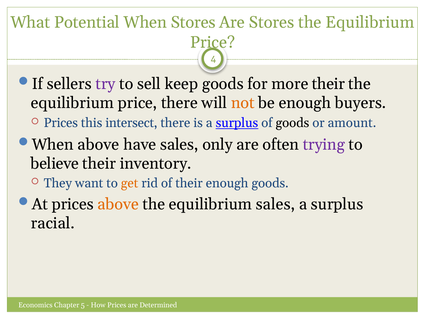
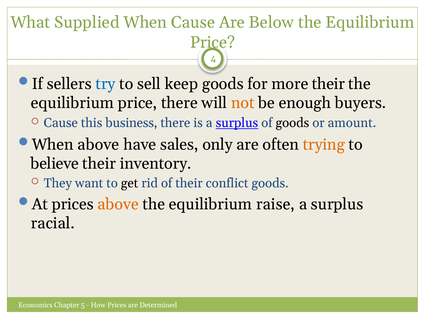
Potential: Potential -> Supplied
When Stores: Stores -> Cause
Are Stores: Stores -> Below
try colour: purple -> blue
Prices at (61, 123): Prices -> Cause
intersect: intersect -> business
trying colour: purple -> orange
get colour: orange -> black
their enough: enough -> conflict
equilibrium sales: sales -> raise
